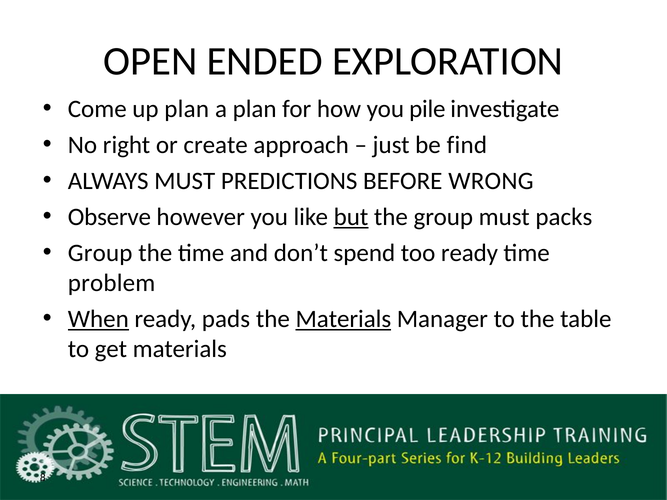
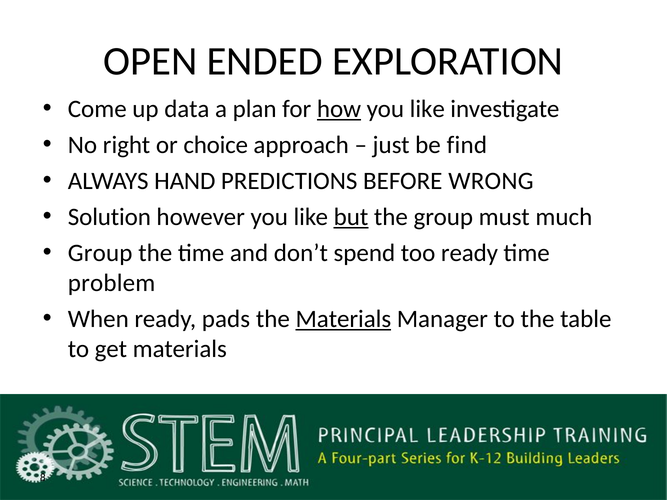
up plan: plan -> data
how underline: none -> present
pile at (427, 109): pile -> like
create: create -> choice
ALWAYS MUST: MUST -> HAND
Observe: Observe -> Solution
packs: packs -> much
When underline: present -> none
